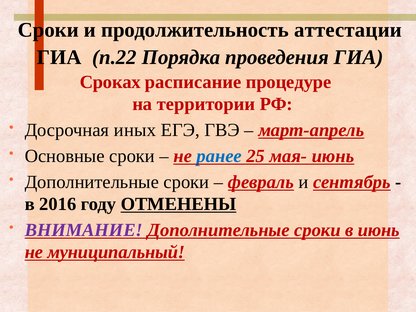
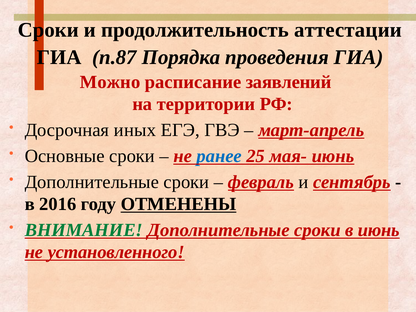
п.22: п.22 -> п.87
Сроках: Сроках -> Можно
процедуре: процедуре -> заявлений
ВНИМАНИЕ colour: purple -> green
муниципальный: муниципальный -> установленного
